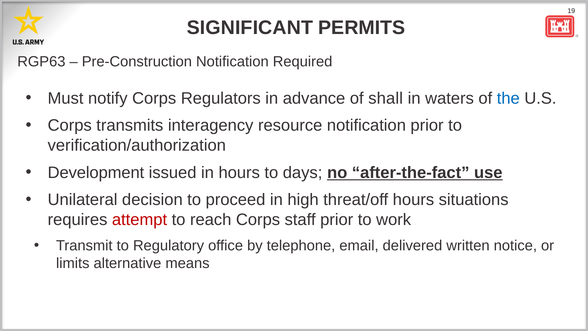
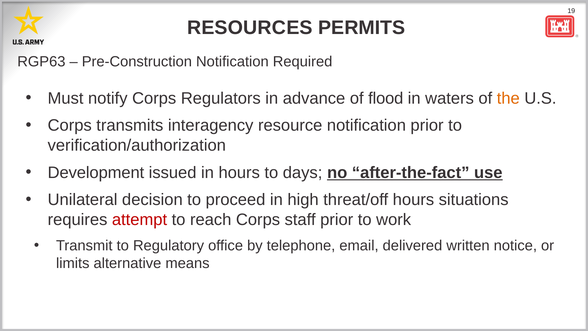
SIGNIFICANT: SIGNIFICANT -> RESOURCES
shall: shall -> flood
the colour: blue -> orange
